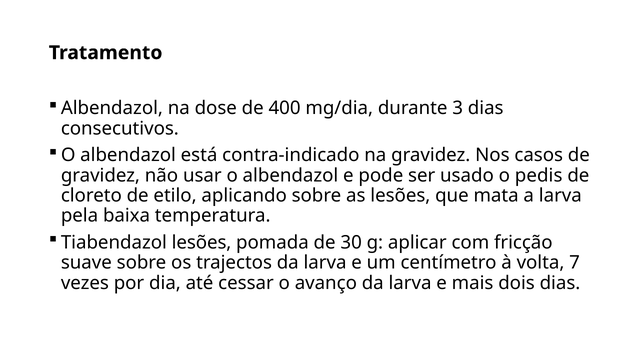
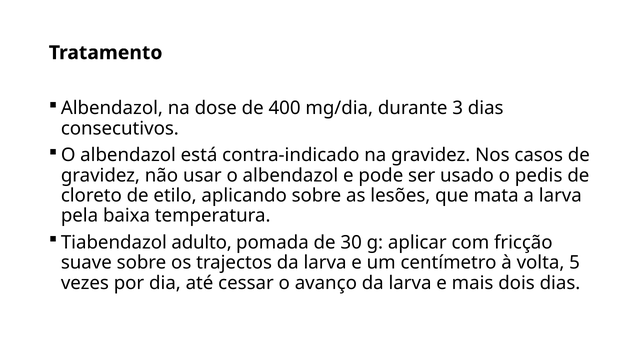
Tiabendazol lesões: lesões -> adulto
7: 7 -> 5
